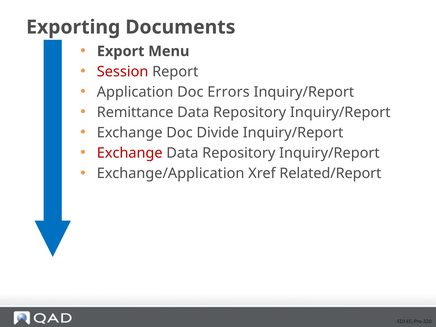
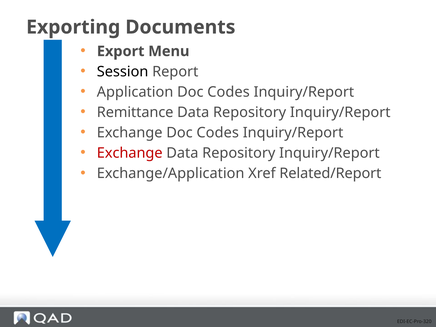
Session colour: red -> black
Application Doc Errors: Errors -> Codes
Exchange Doc Divide: Divide -> Codes
